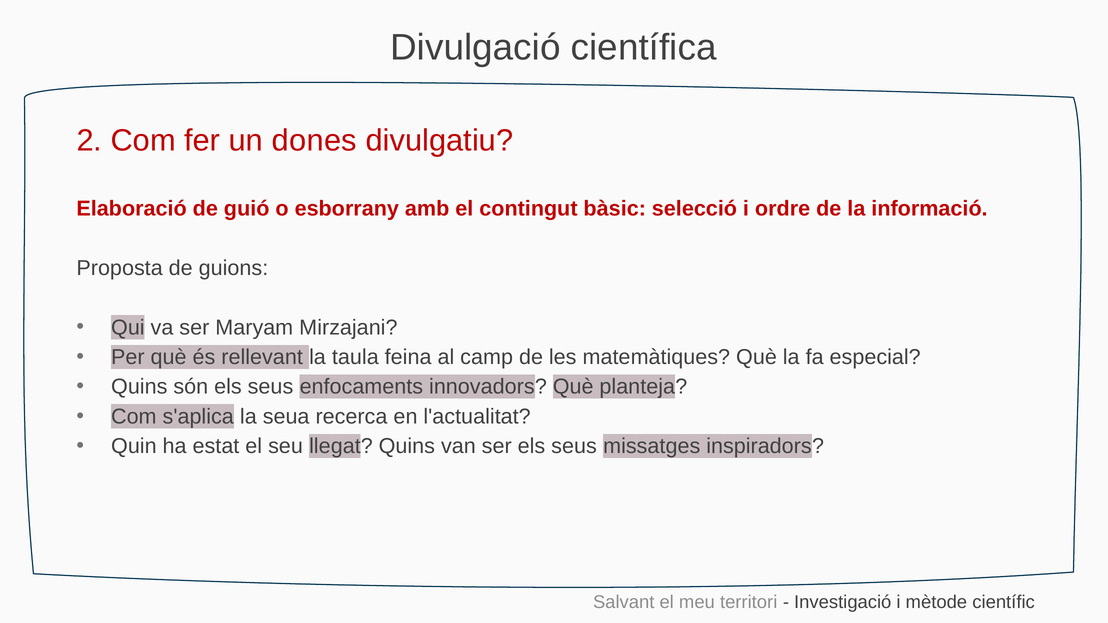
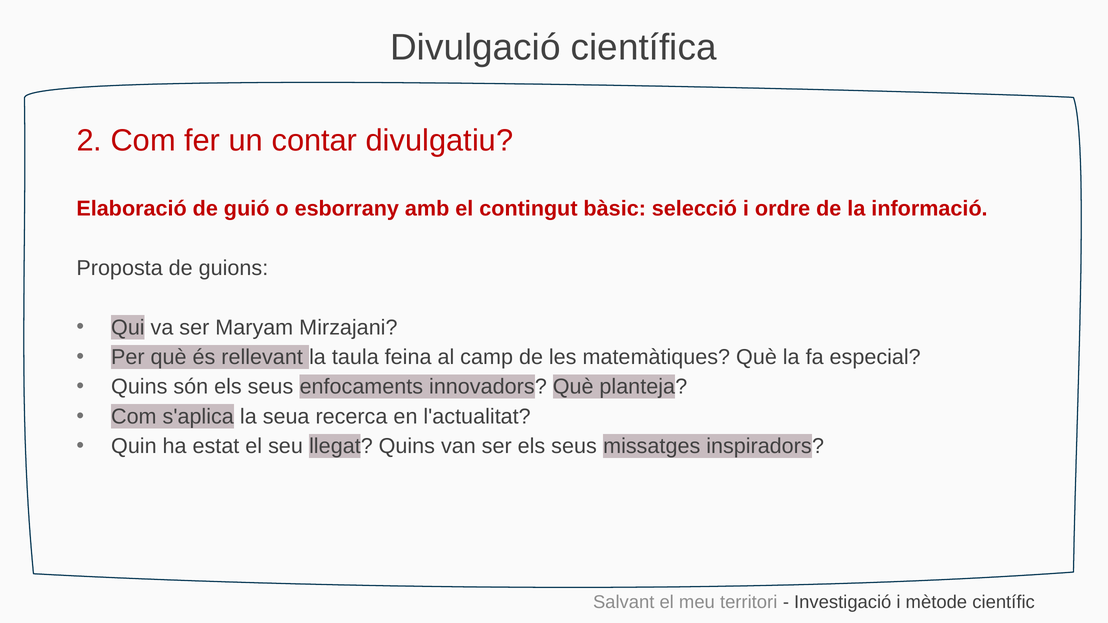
dones: dones -> contar
